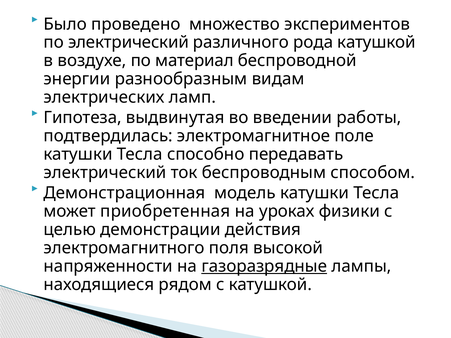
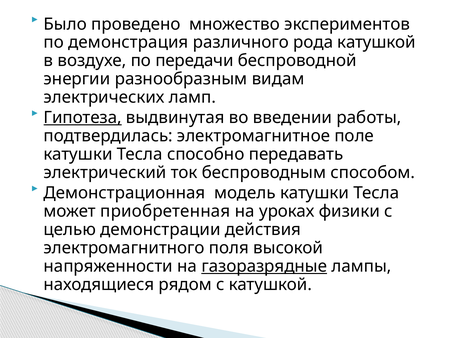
по электрический: электрический -> демонстрация
материал: материал -> передачи
Гипотеза underline: none -> present
